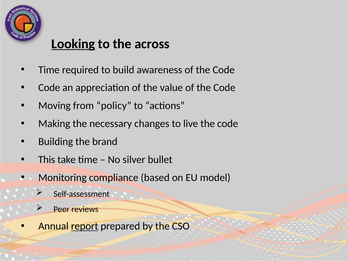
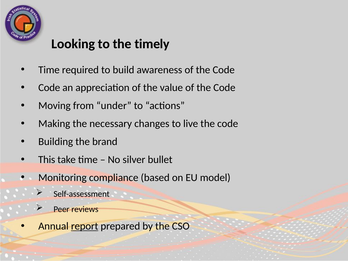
Looking underline: present -> none
across: across -> timely
policy: policy -> under
